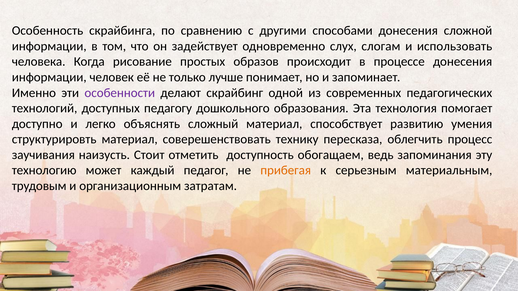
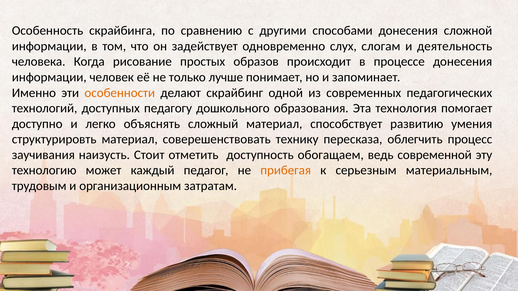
использовать: использовать -> деятельность
особенности colour: purple -> orange
запоминания: запоминания -> современной
